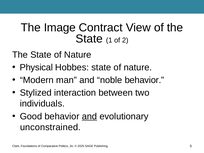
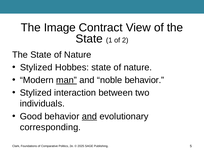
Physical at (36, 67): Physical -> Stylized
man underline: none -> present
unconstrained: unconstrained -> corresponding
